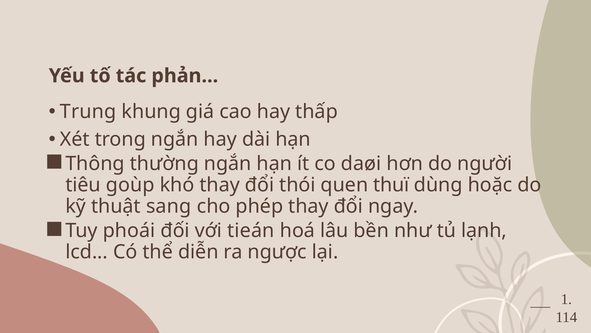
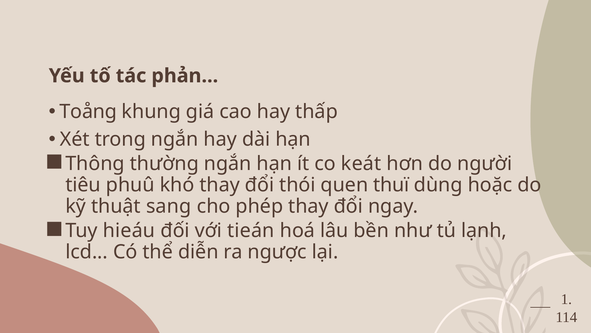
Trung: Trung -> Toång
daøi: daøi -> keát
goùp: goùp -> phuû
phoái: phoái -> hieáu
